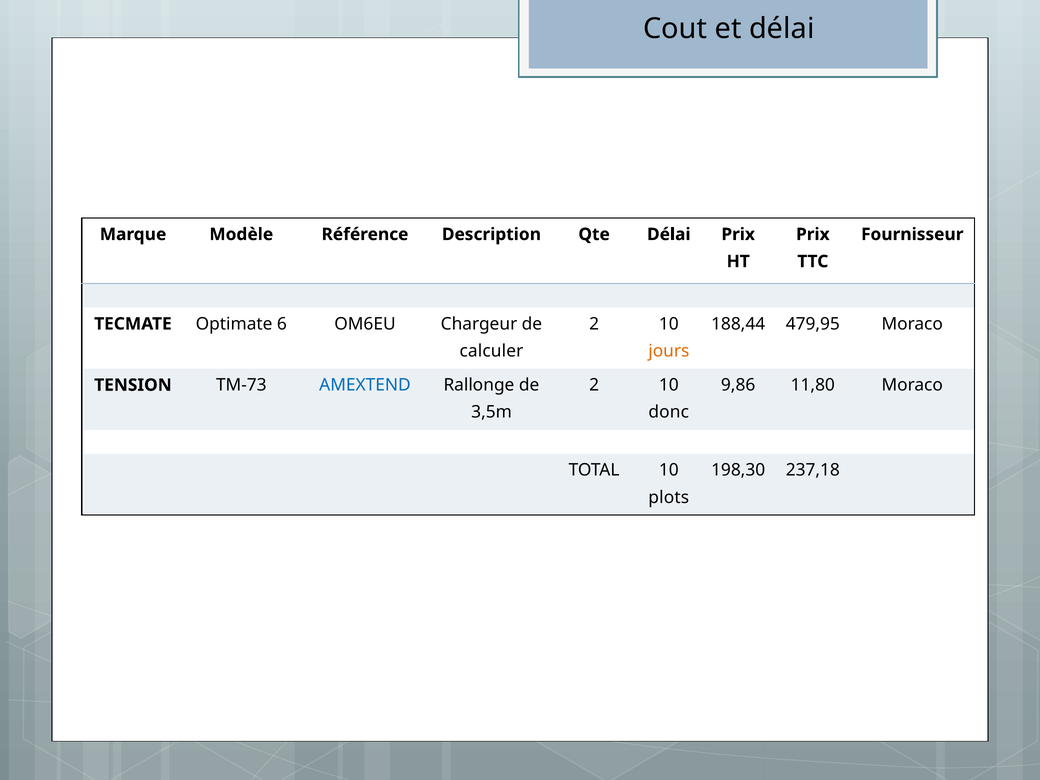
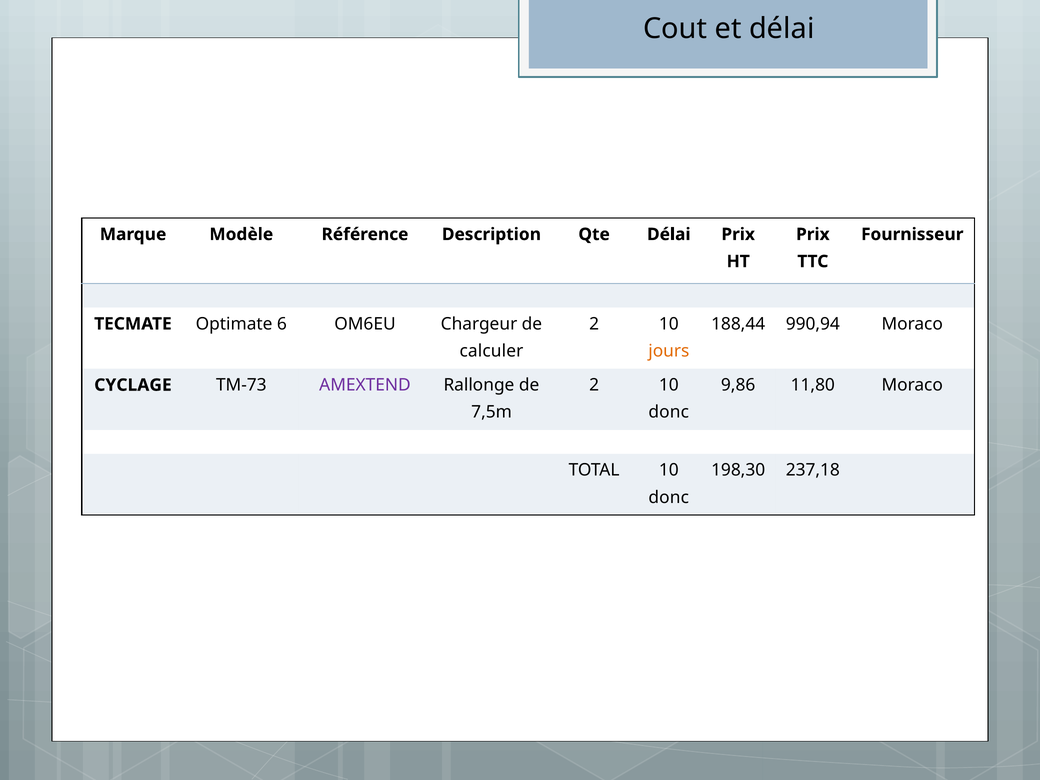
479,95: 479,95 -> 990,94
TENSION: TENSION -> CYCLAGE
AMEXTEND colour: blue -> purple
3,5m: 3,5m -> 7,5m
plots at (669, 497): plots -> donc
